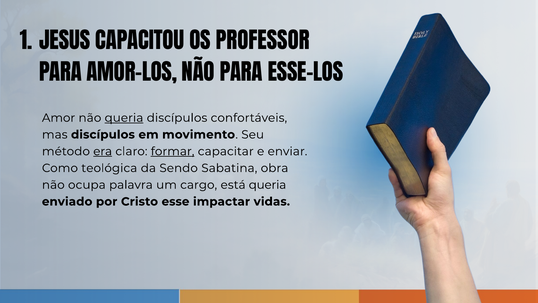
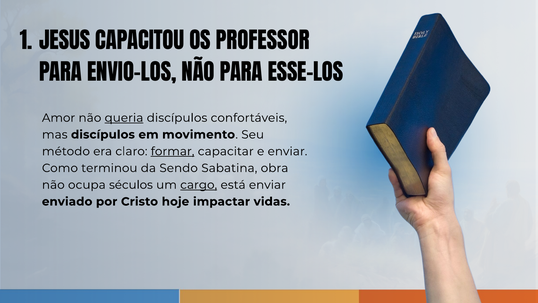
AMOR-LOS: AMOR-LOS -> ENVIO-LOS
era underline: present -> none
teológica: teológica -> terminou
palavra: palavra -> séculos
cargo underline: none -> present
está queria: queria -> enviar
esse: esse -> hoje
